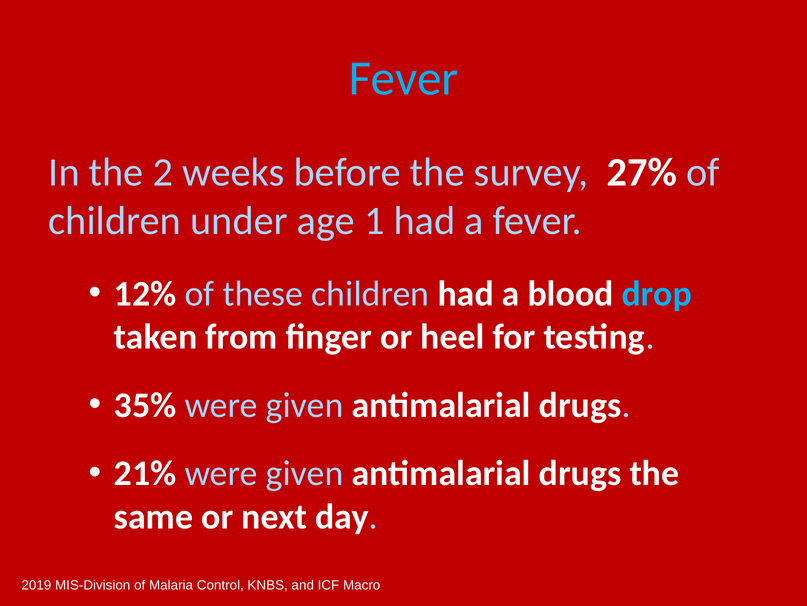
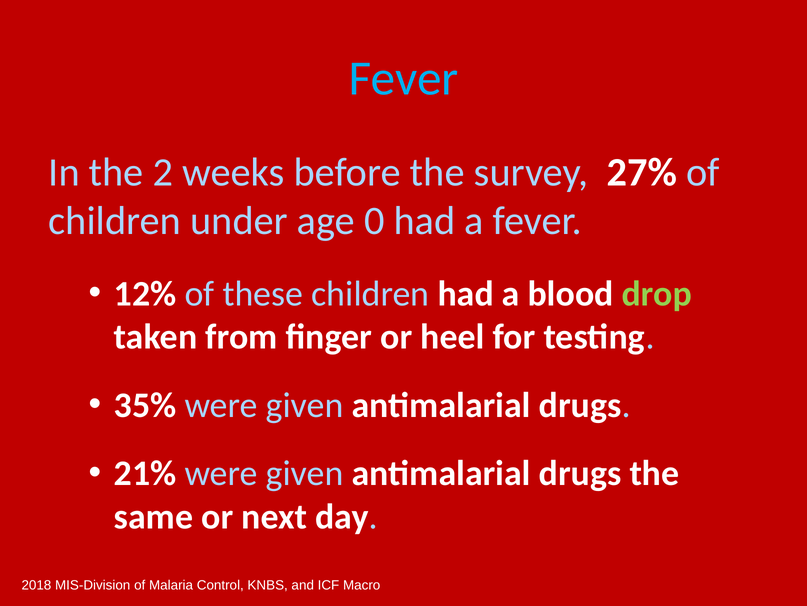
1: 1 -> 0
drop colour: light blue -> light green
2019: 2019 -> 2018
